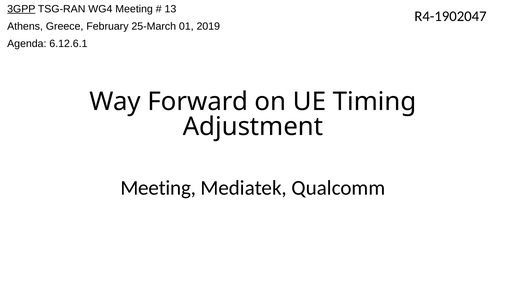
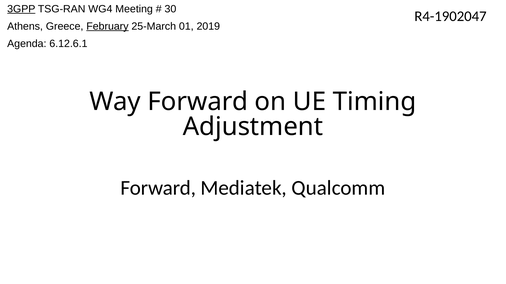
13: 13 -> 30
February underline: none -> present
Meeting at (158, 188): Meeting -> Forward
